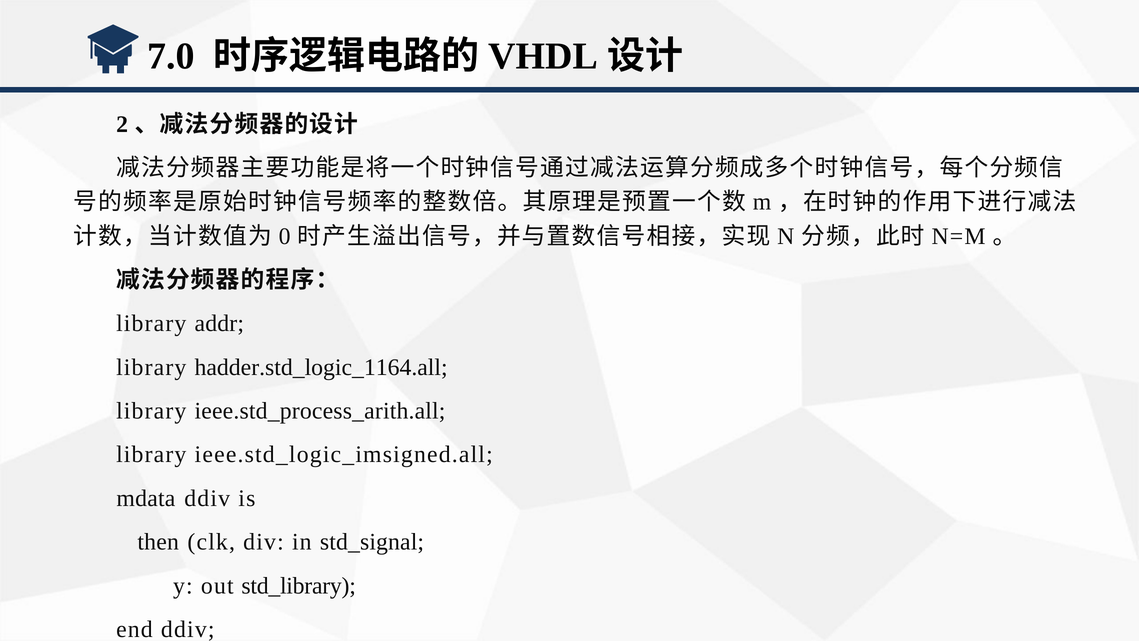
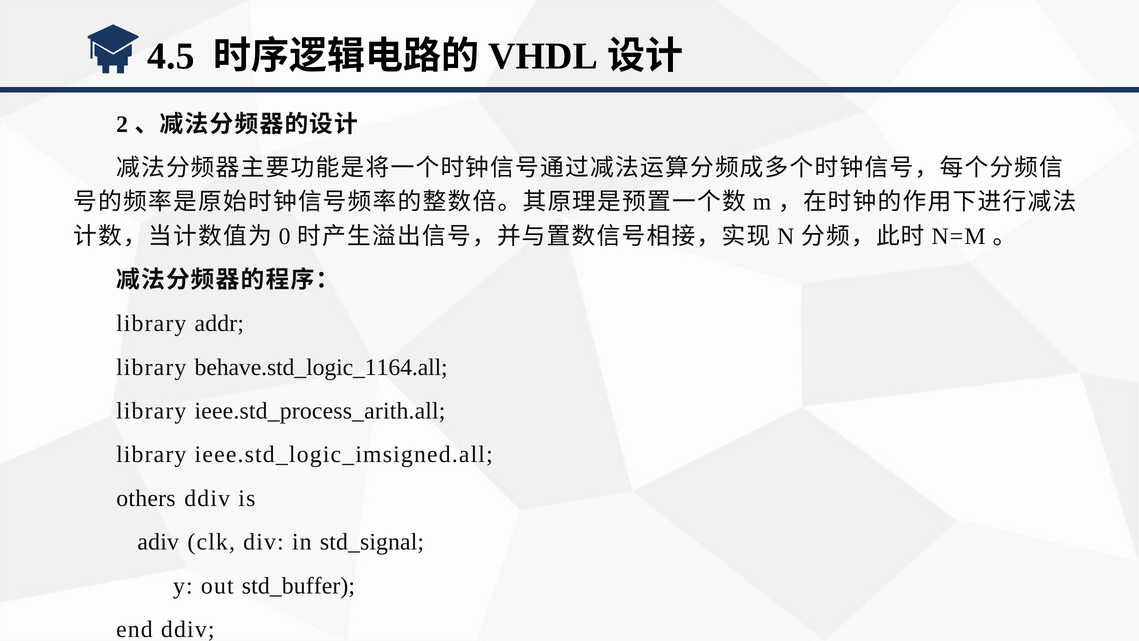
7.0: 7.0 -> 4.5
hadder.std_logic_1164.all: hadder.std_logic_1164.all -> behave.std_logic_1164.all
mdata: mdata -> others
then: then -> adiv
std_library: std_library -> std_buffer
